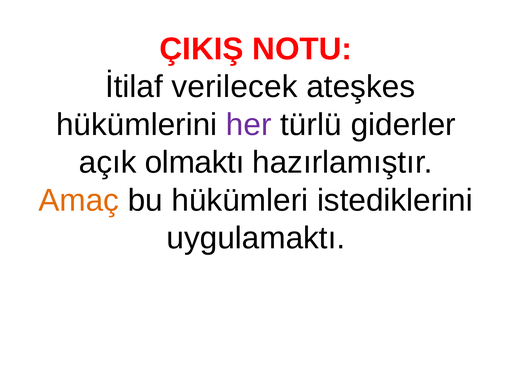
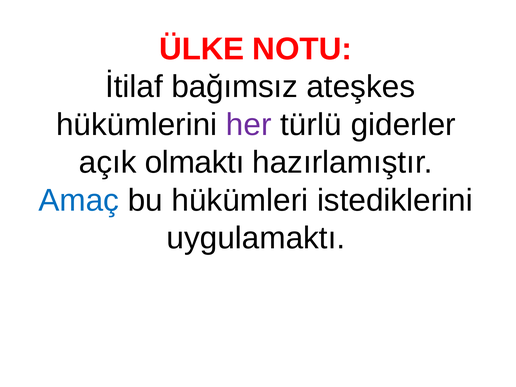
ÇIKIŞ: ÇIKIŞ -> ÜLKE
verilecek: verilecek -> bağımsız
Amaç colour: orange -> blue
